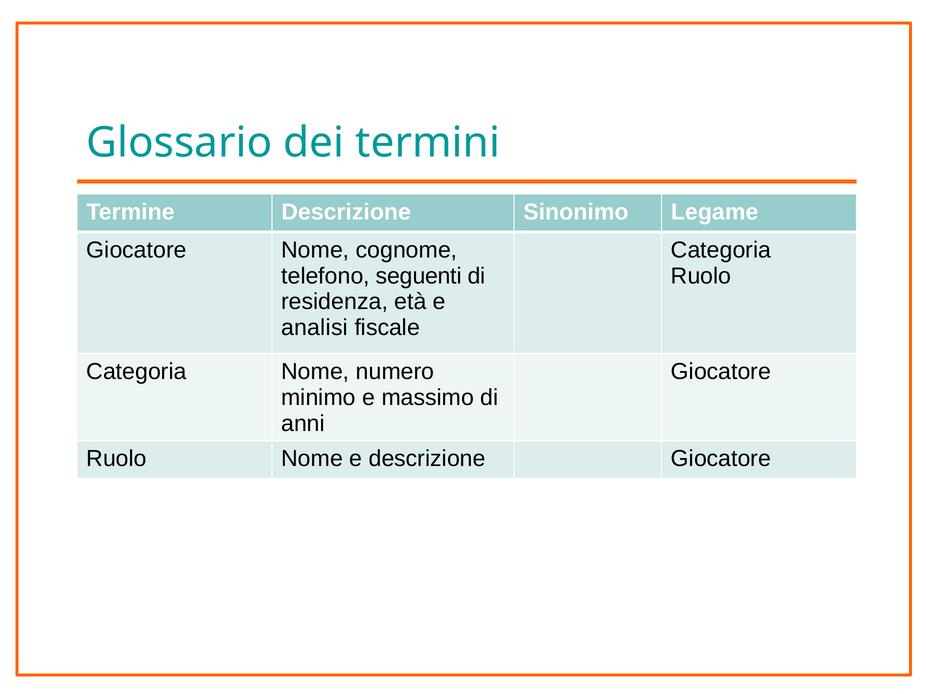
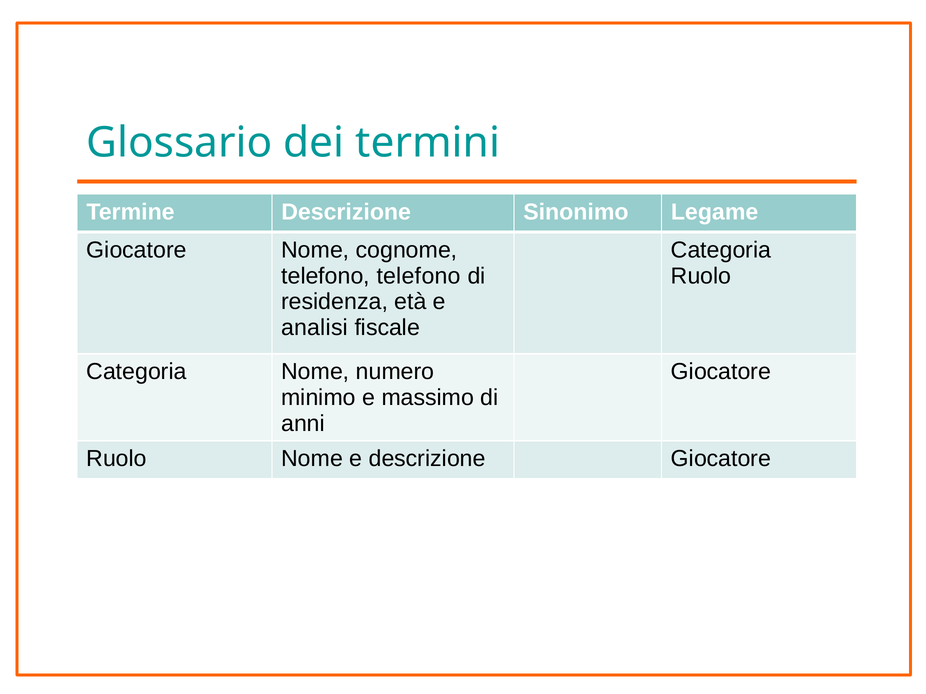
telefono seguenti: seguenti -> telefono
